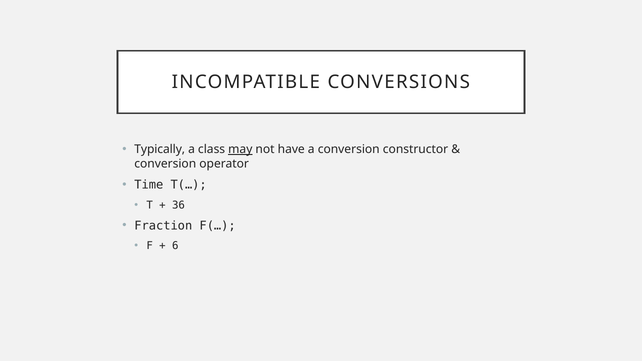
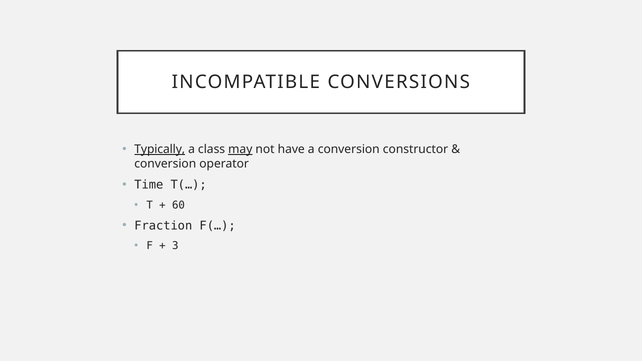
Typically underline: none -> present
36: 36 -> 60
6: 6 -> 3
